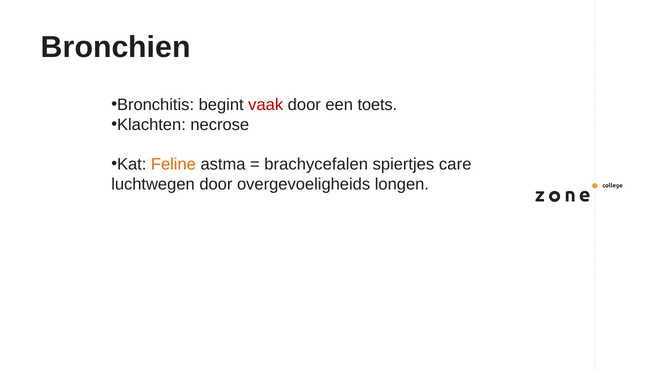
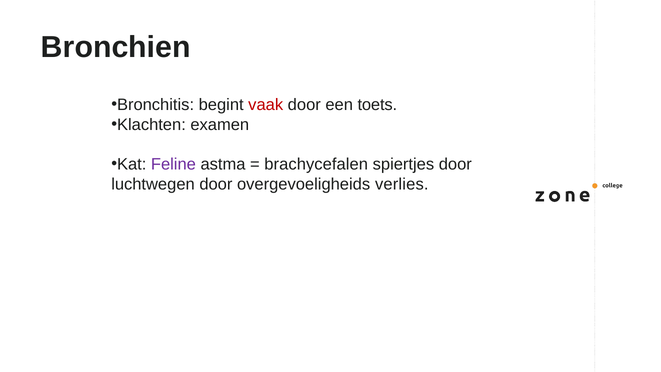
necrose: necrose -> examen
Feline colour: orange -> purple
spiertjes care: care -> door
longen: longen -> verlies
